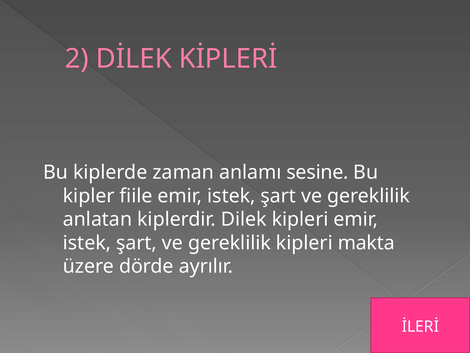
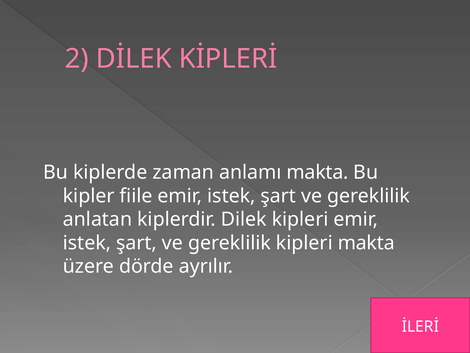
anlamı sesine: sesine -> makta
